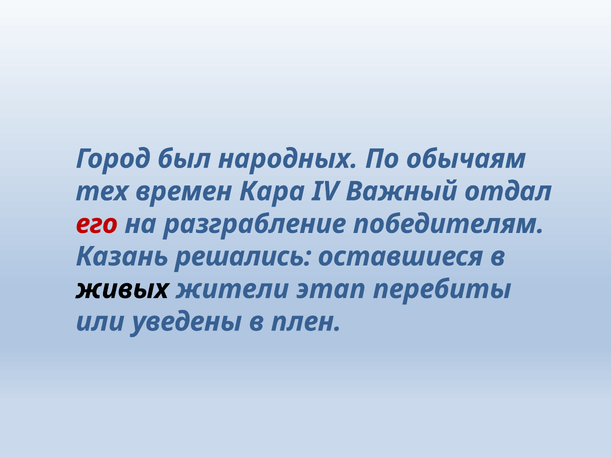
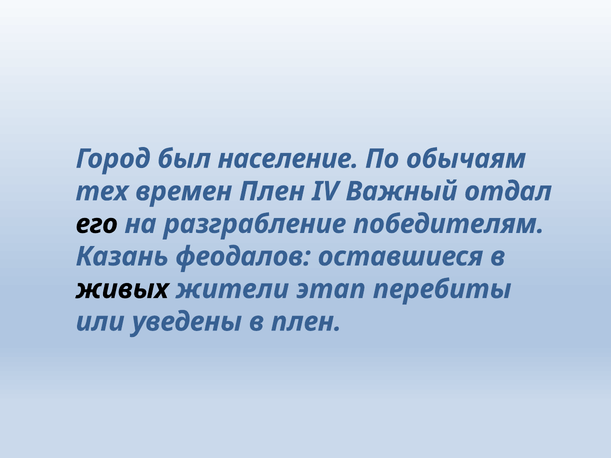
народных: народных -> население
времен Кара: Кара -> Плен
его colour: red -> black
решались: решались -> феодалов
